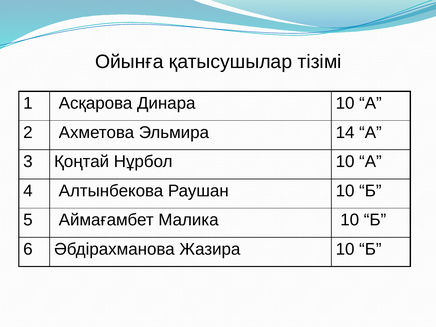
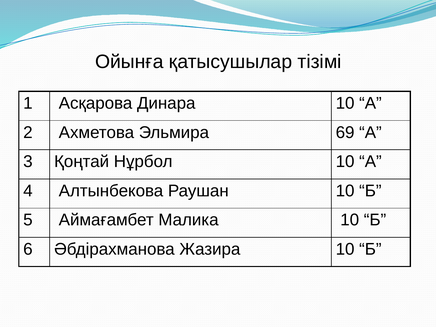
14: 14 -> 69
